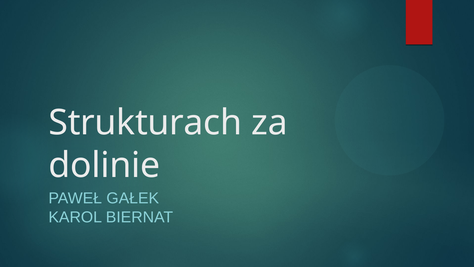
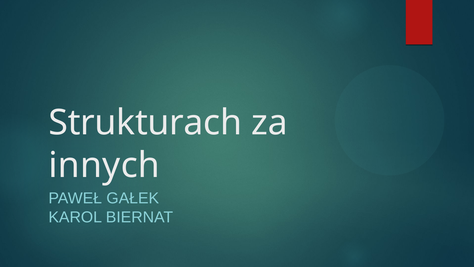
dolinie: dolinie -> innych
